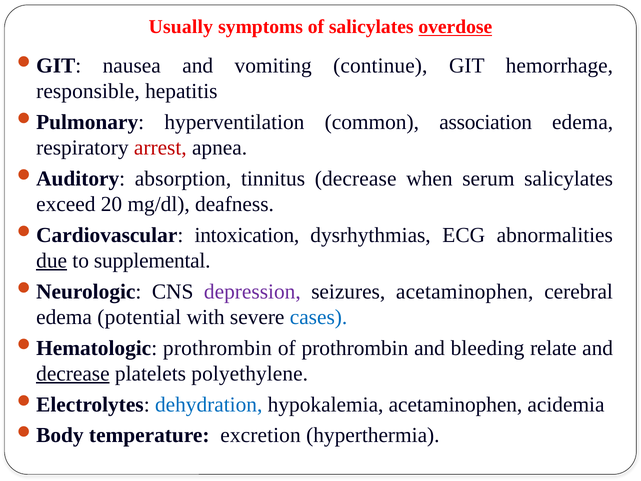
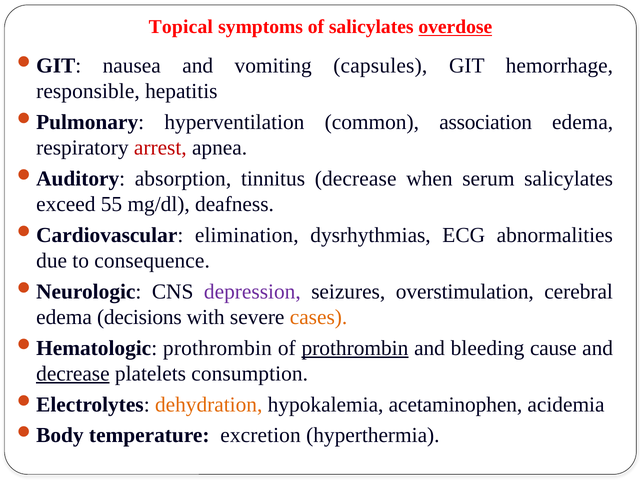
Usually: Usually -> Topical
continue: continue -> capsules
20: 20 -> 55
intoxication: intoxication -> elimination
due underline: present -> none
supplemental: supplemental -> consequence
seizures acetaminophen: acetaminophen -> overstimulation
potential: potential -> decisions
cases colour: blue -> orange
prothrombin at (355, 348) underline: none -> present
relate: relate -> cause
polyethylene: polyethylene -> consumption
dehydration colour: blue -> orange
